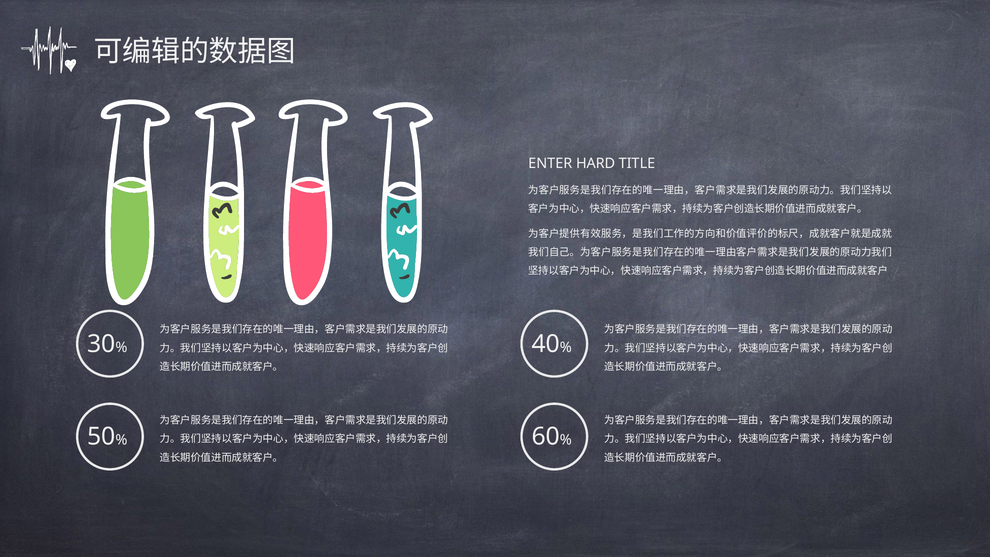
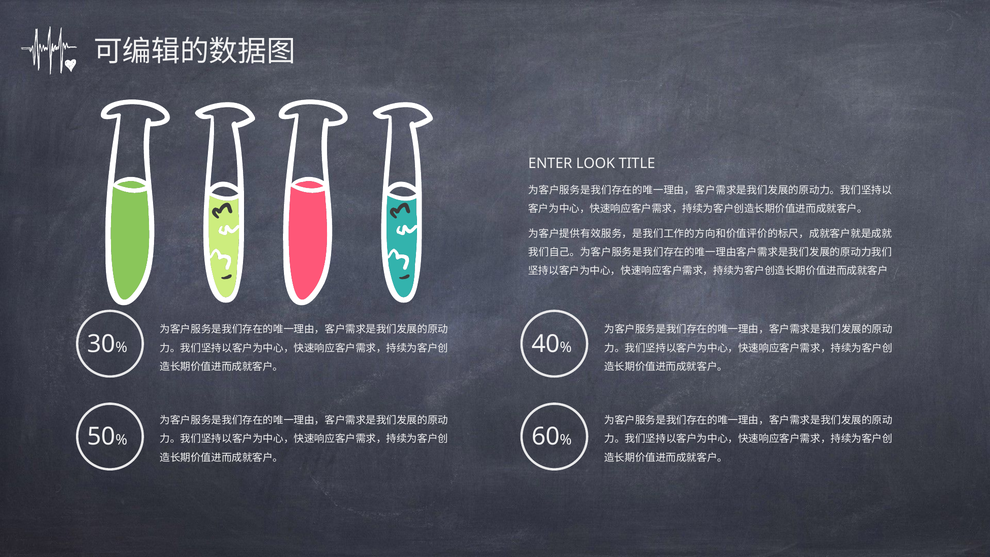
HARD: HARD -> LOOK
